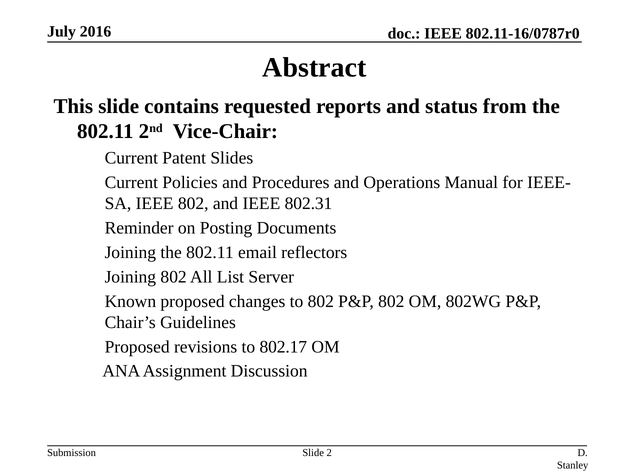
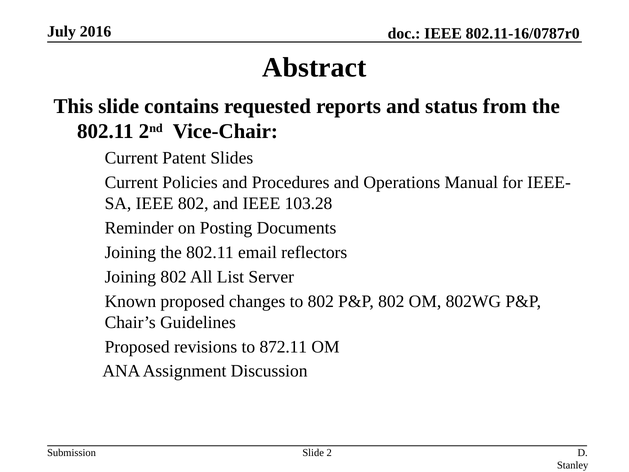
802.31: 802.31 -> 103.28
802.17: 802.17 -> 872.11
